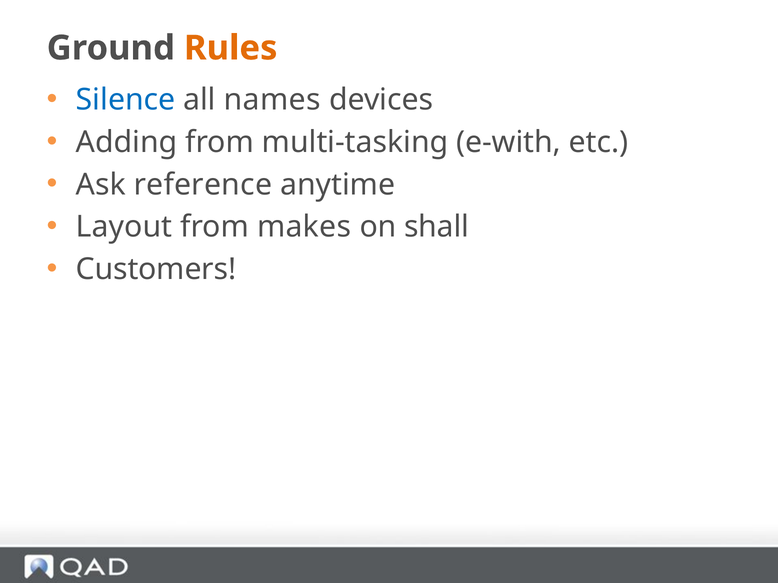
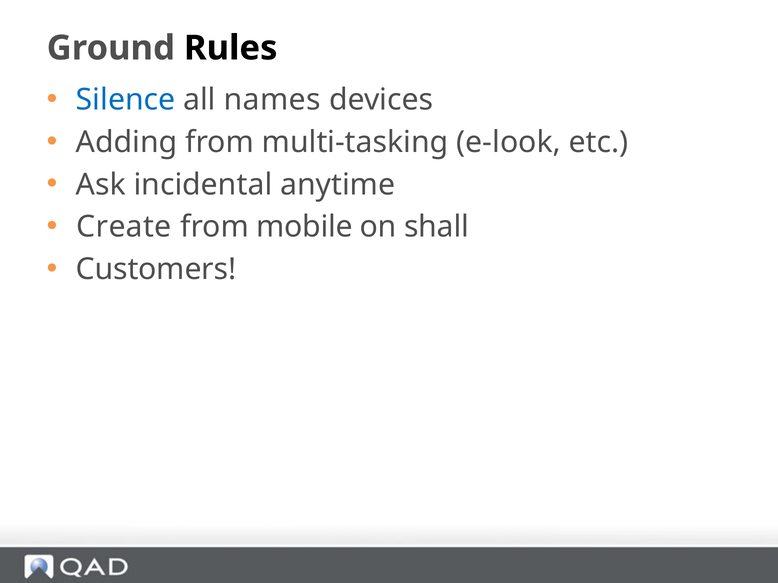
Rules colour: orange -> black
e-with: e-with -> e-look
reference: reference -> incidental
Layout: Layout -> Create
makes: makes -> mobile
